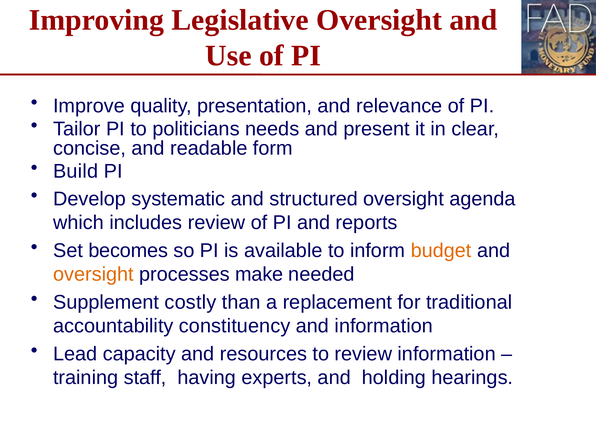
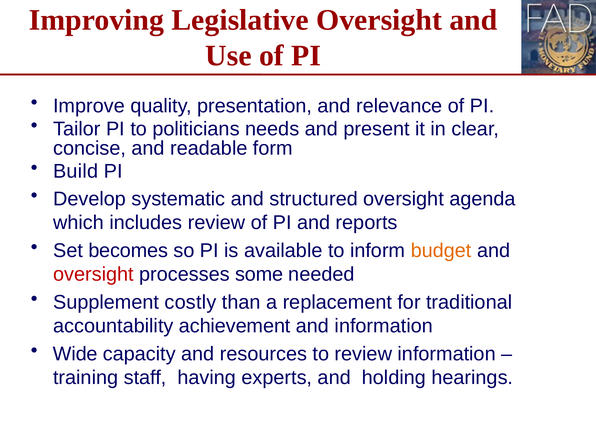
oversight at (93, 274) colour: orange -> red
make: make -> some
constituency: constituency -> achievement
Lead: Lead -> Wide
